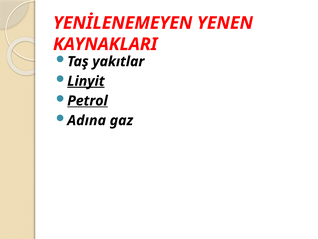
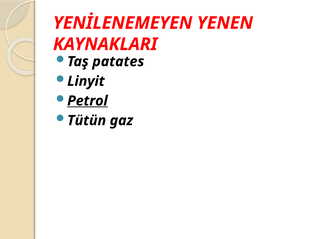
yakıtlar: yakıtlar -> patates
Linyit underline: present -> none
Adına: Adına -> Tütün
